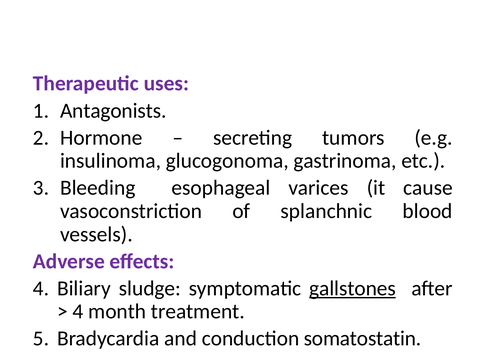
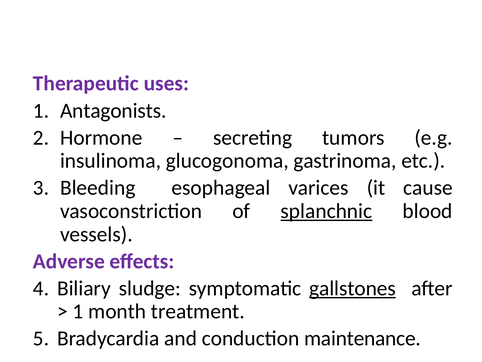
splanchnic underline: none -> present
4 at (78, 311): 4 -> 1
somatostatin: somatostatin -> maintenance
